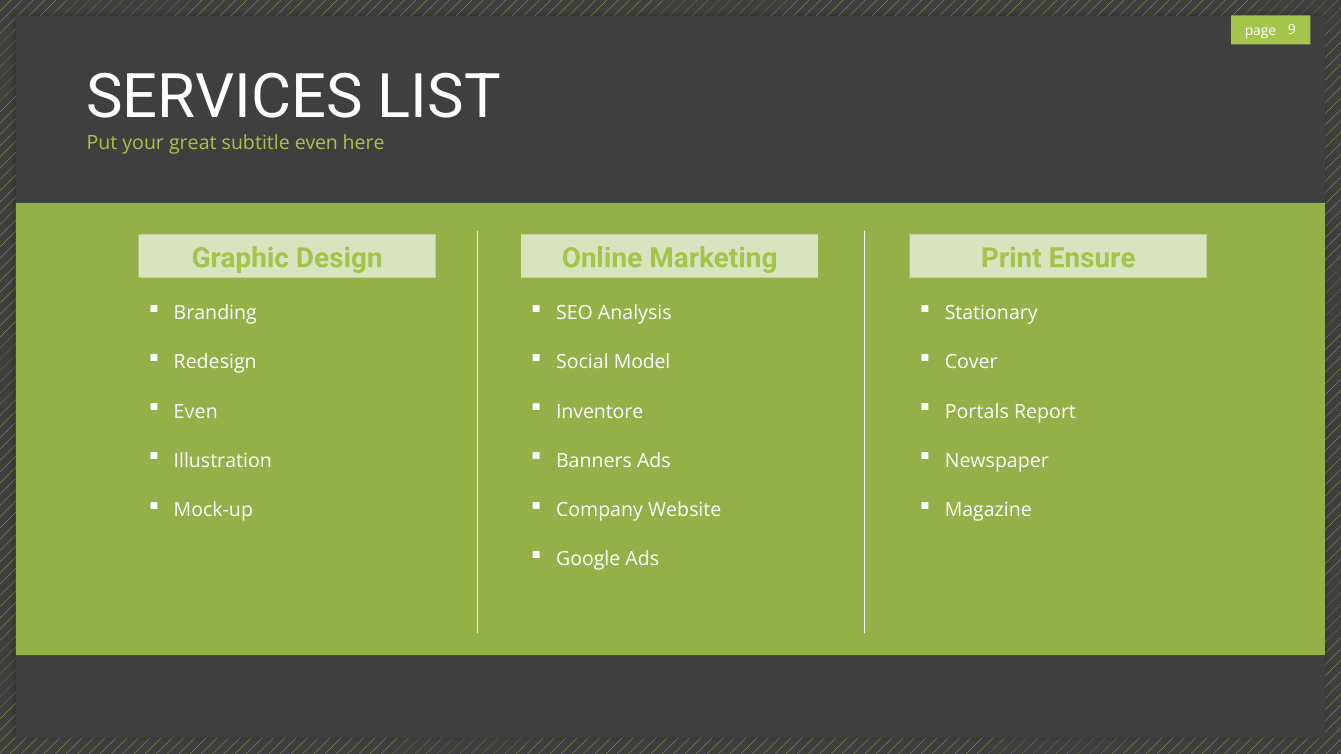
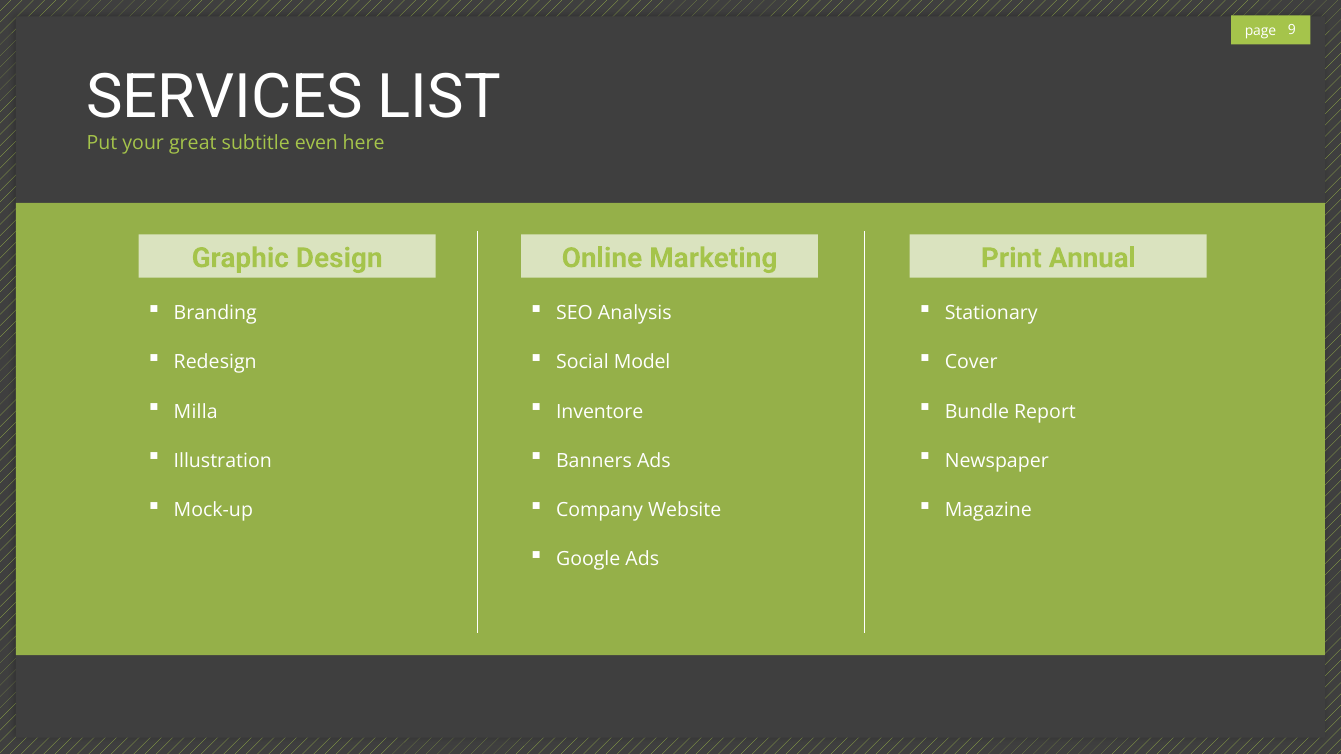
Ensure: Ensure -> Annual
Even at (196, 412): Even -> Milla
Portals: Portals -> Bundle
